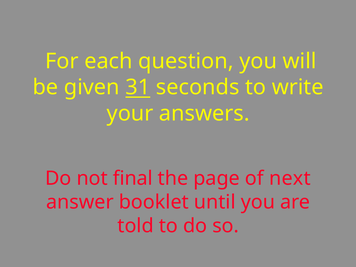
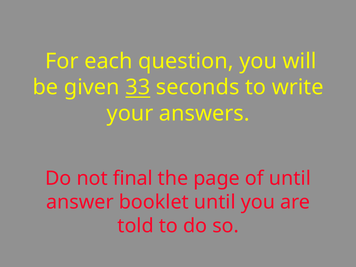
31: 31 -> 33
of next: next -> until
